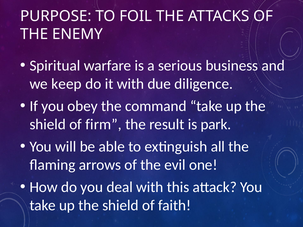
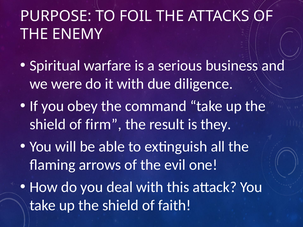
keep: keep -> were
park: park -> they
